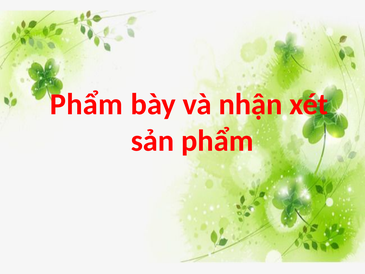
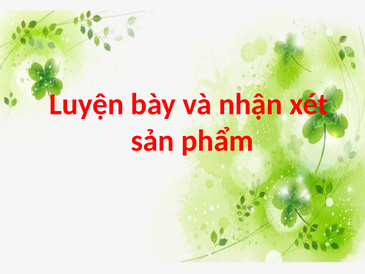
Phẩm at (86, 104): Phẩm -> Luyện
